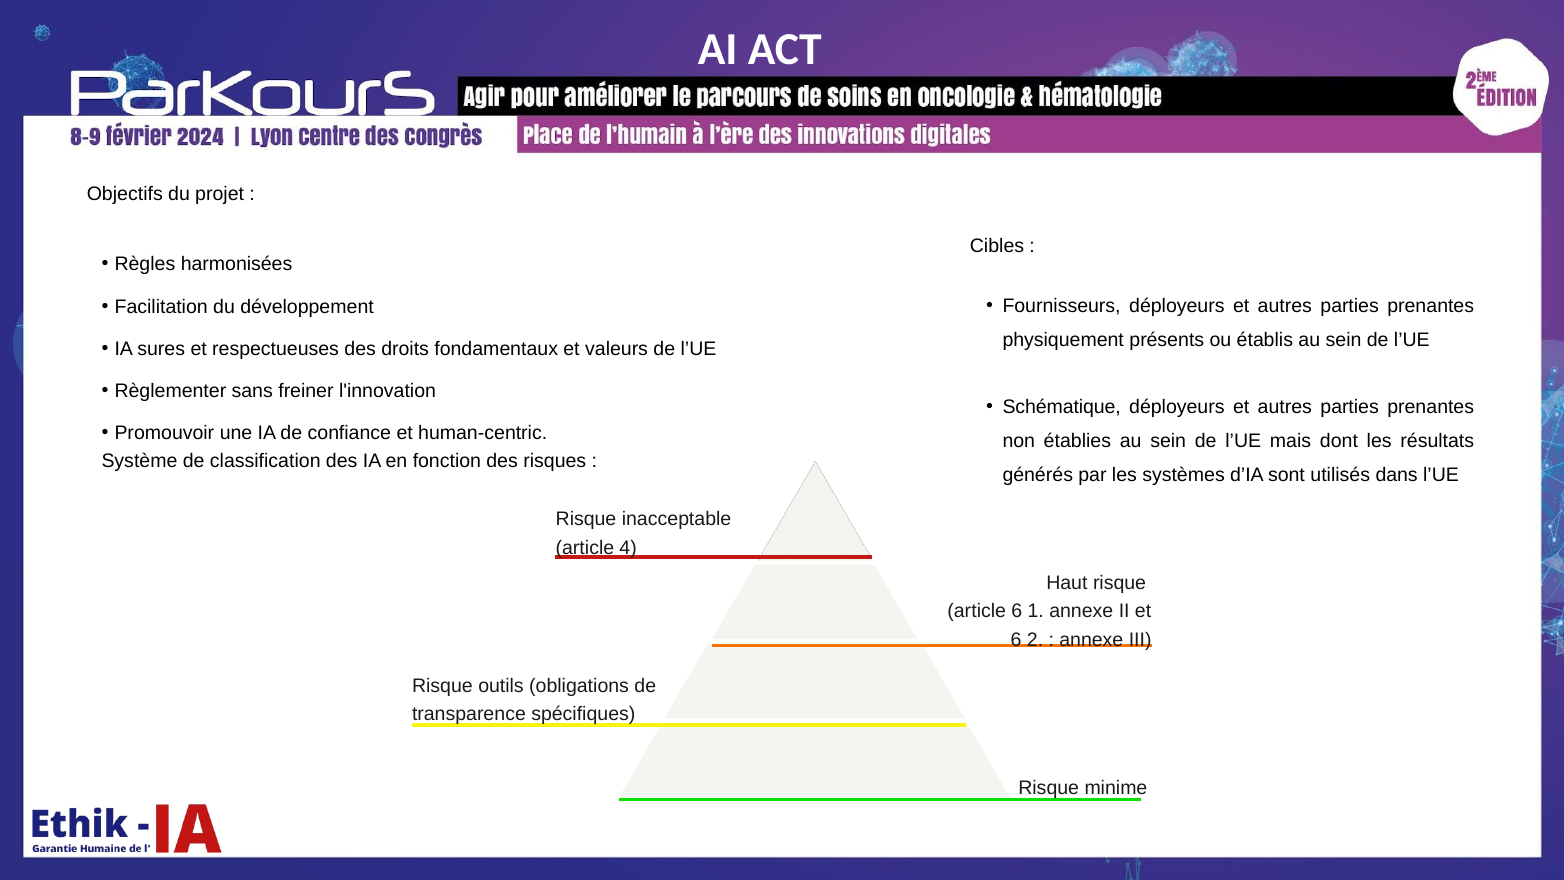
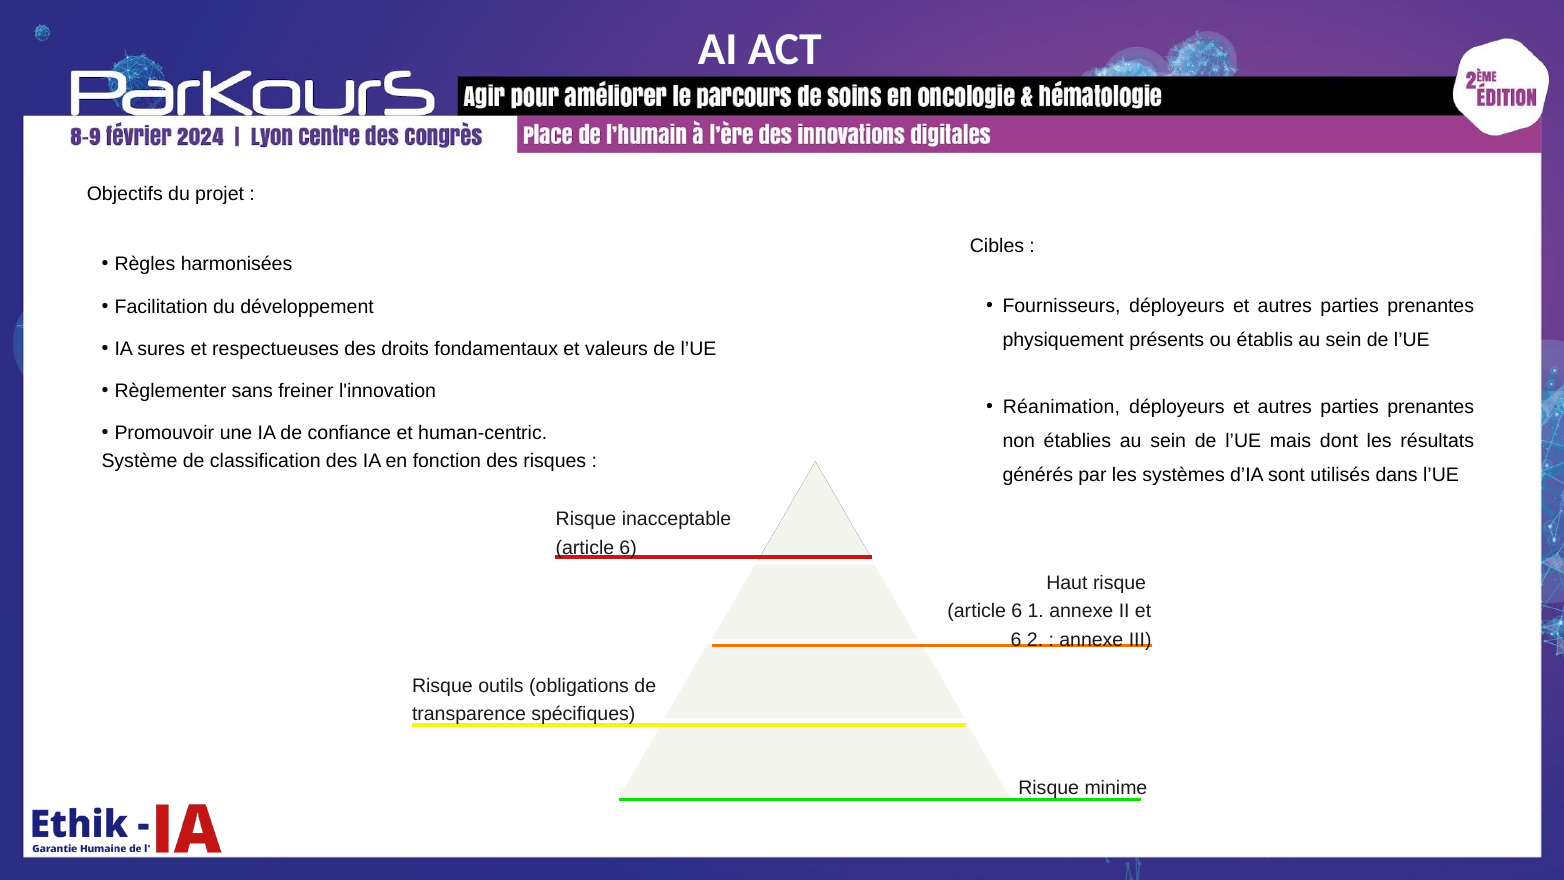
Schématique: Schématique -> Réanimation
4 at (628, 547): 4 -> 6
